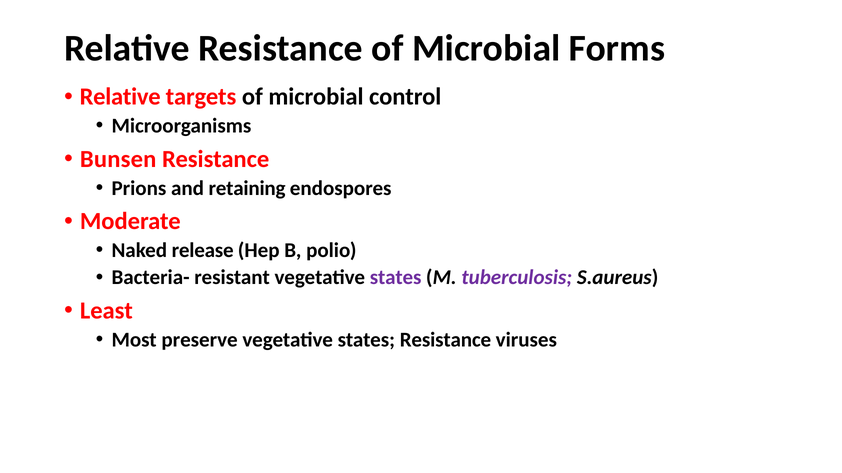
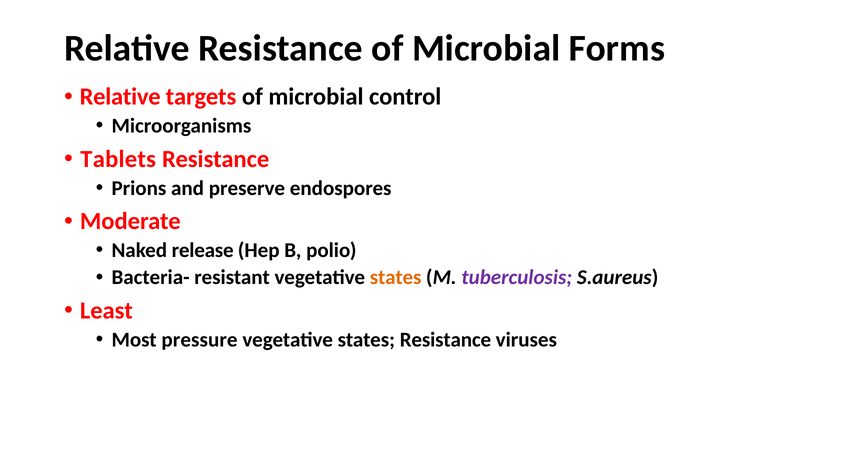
Bunsen: Bunsen -> Tablets
retaining: retaining -> preserve
states at (396, 278) colour: purple -> orange
preserve: preserve -> pressure
